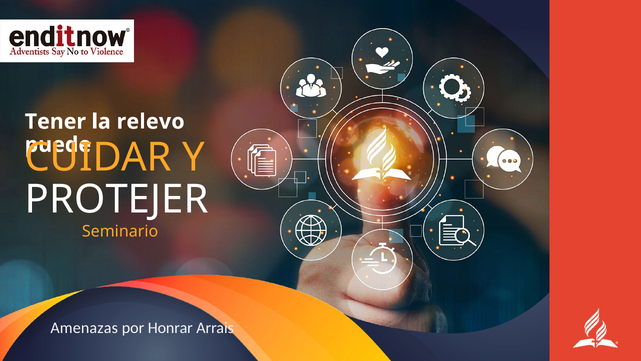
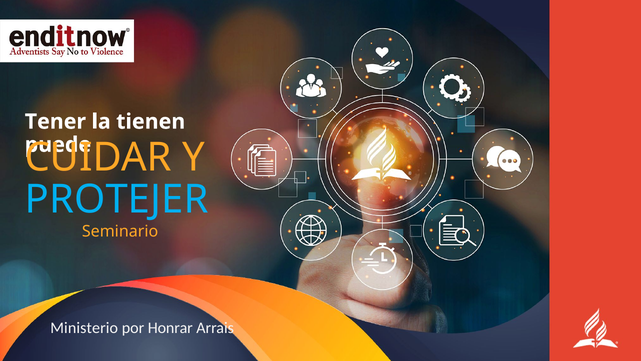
relevo: relevo -> tienen
PROTEJER colour: white -> light blue
Amenazas: Amenazas -> Ministerio
